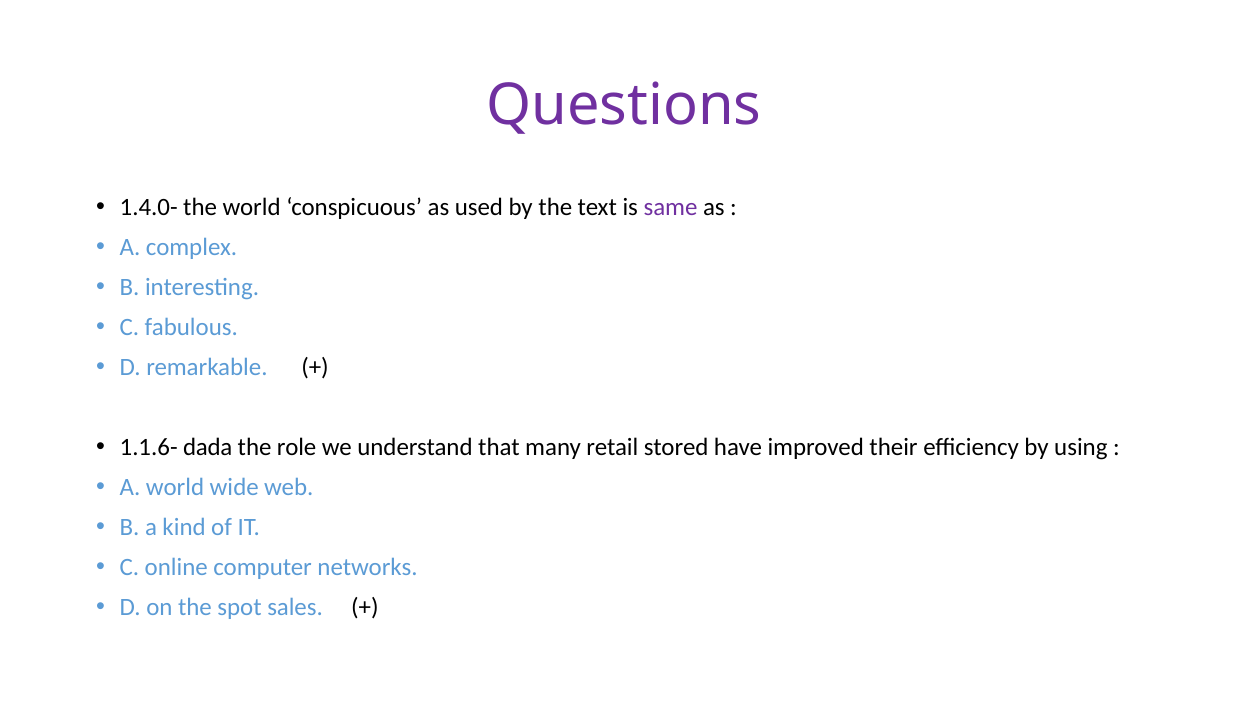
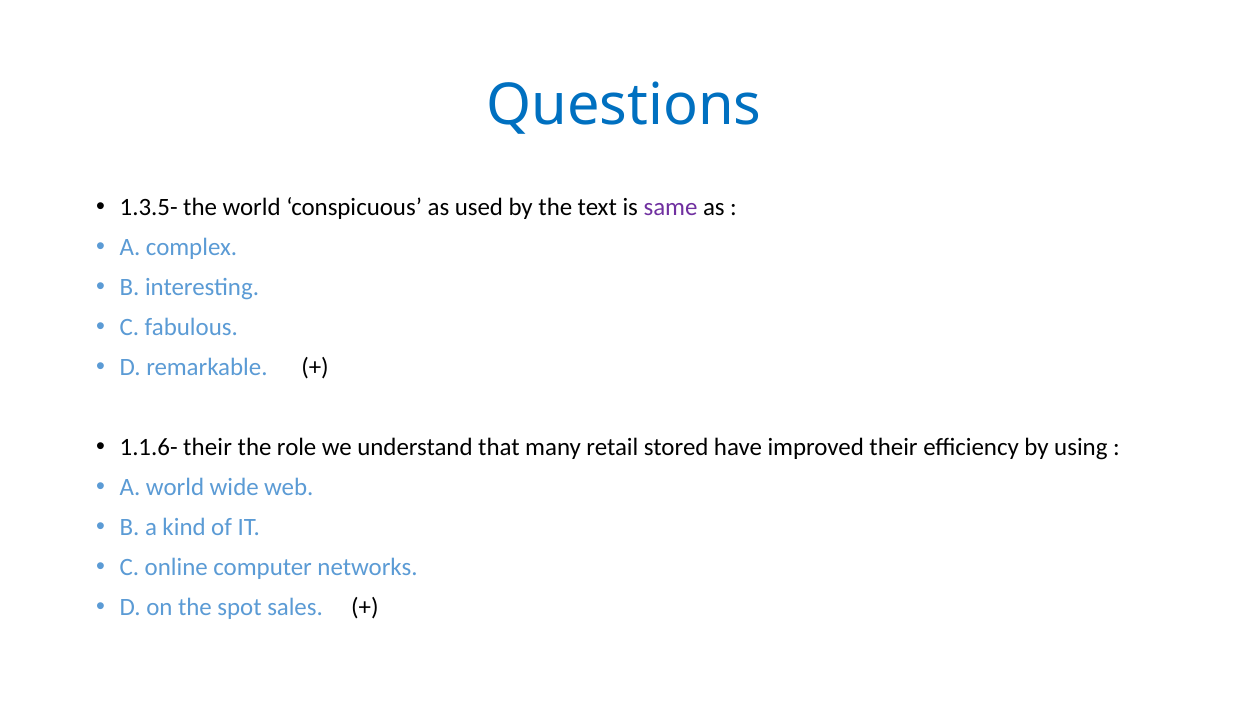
Questions colour: purple -> blue
1.4.0-: 1.4.0- -> 1.3.5-
1.1.6- dada: dada -> their
